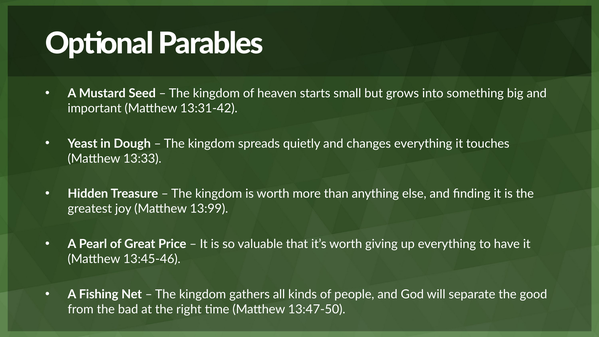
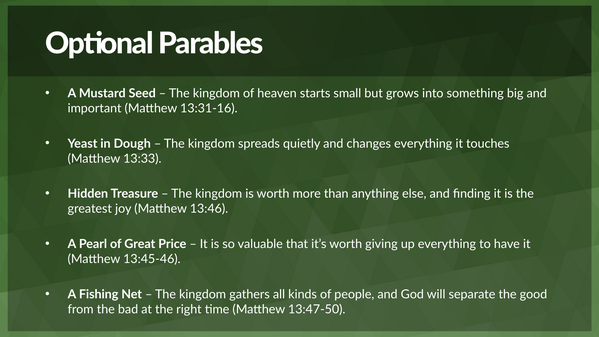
13:31-42: 13:31-42 -> 13:31-16
13:99: 13:99 -> 13:46
